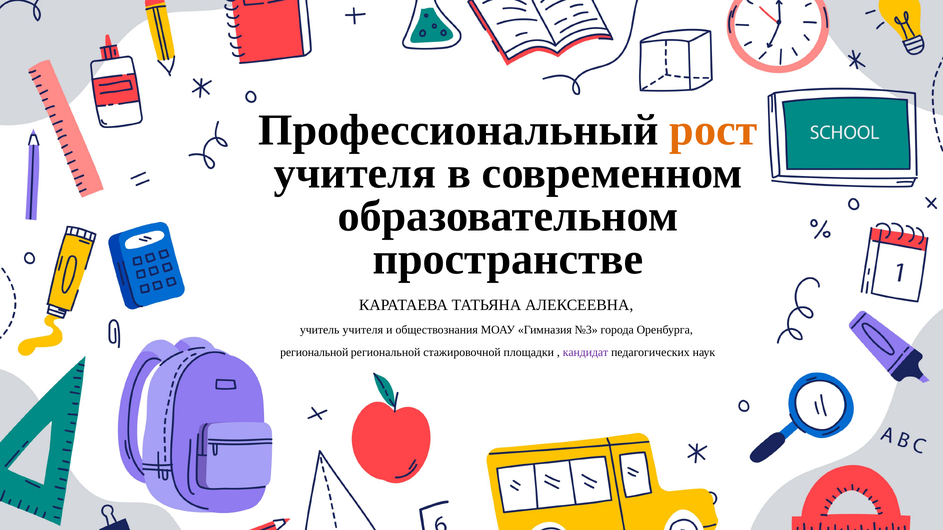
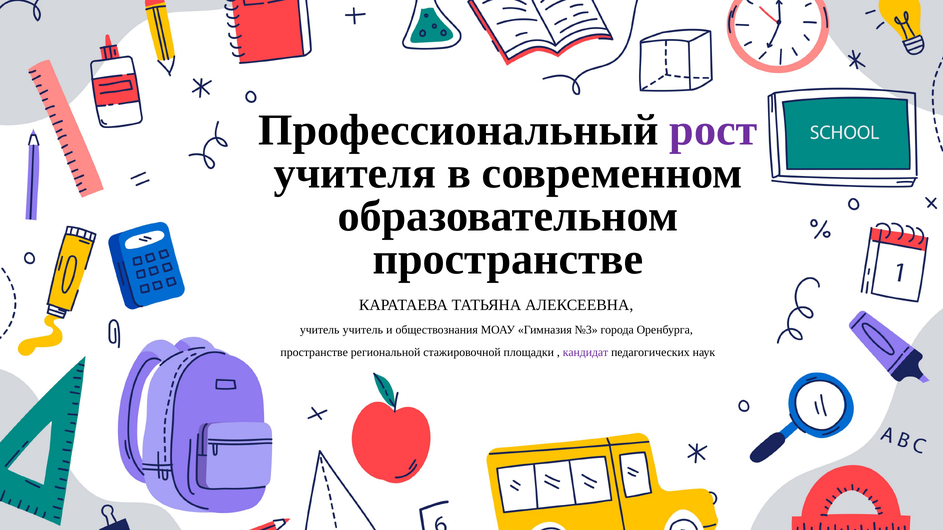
рост colour: orange -> purple
учитель учителя: учителя -> учитель
региональной at (314, 352): региональной -> пространстве
